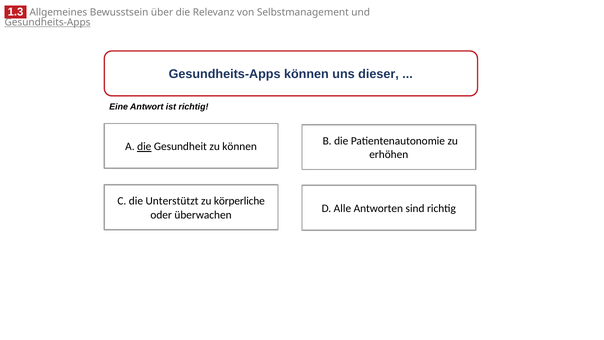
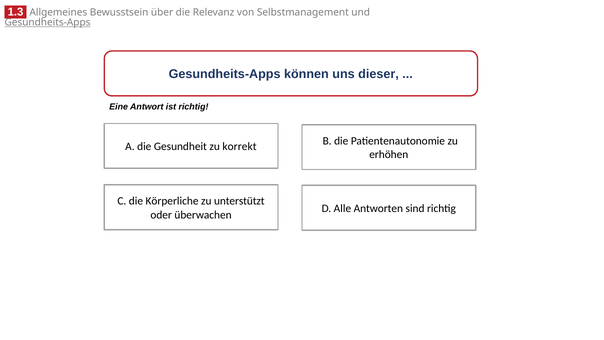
die at (144, 147) underline: present -> none
zu können: können -> korrekt
Unterstützt: Unterstützt -> Körperliche
körperliche: körperliche -> unterstützt
